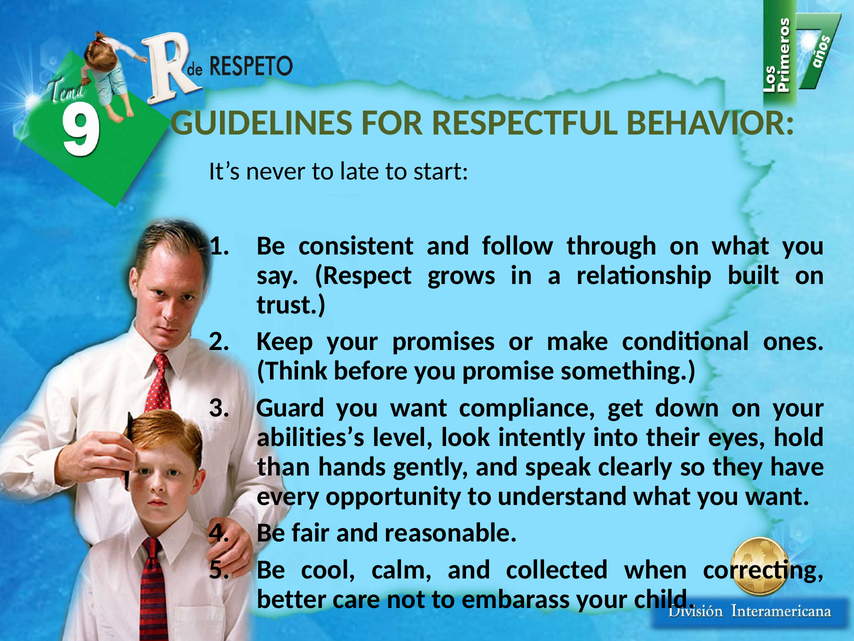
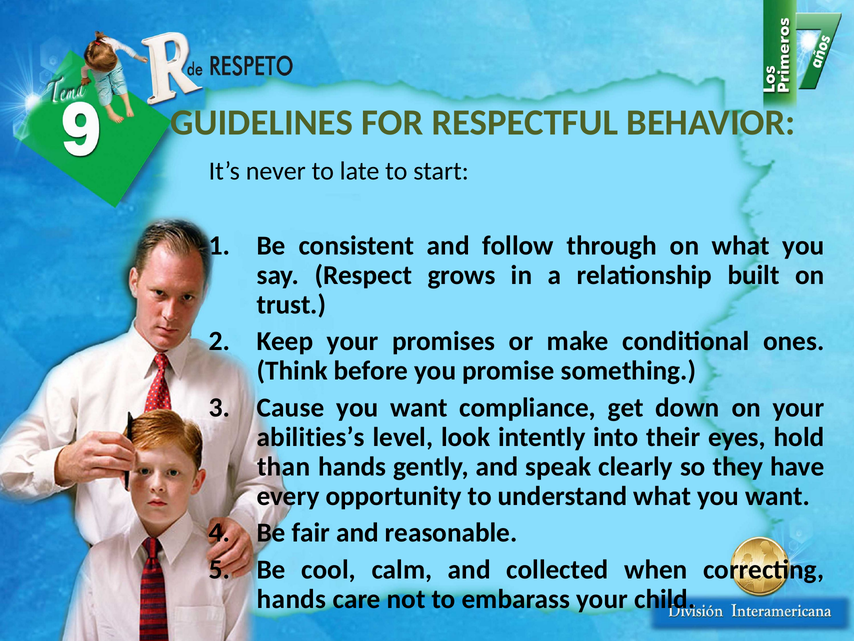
Guard: Guard -> Cause
better at (292, 599): better -> hands
